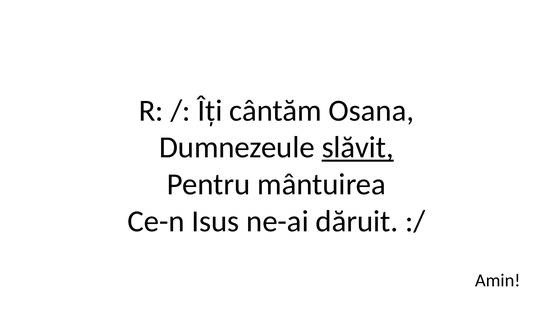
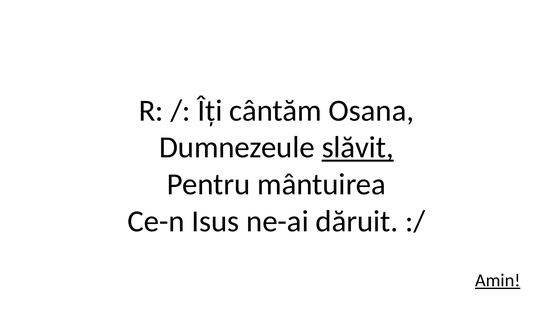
Amin underline: none -> present
